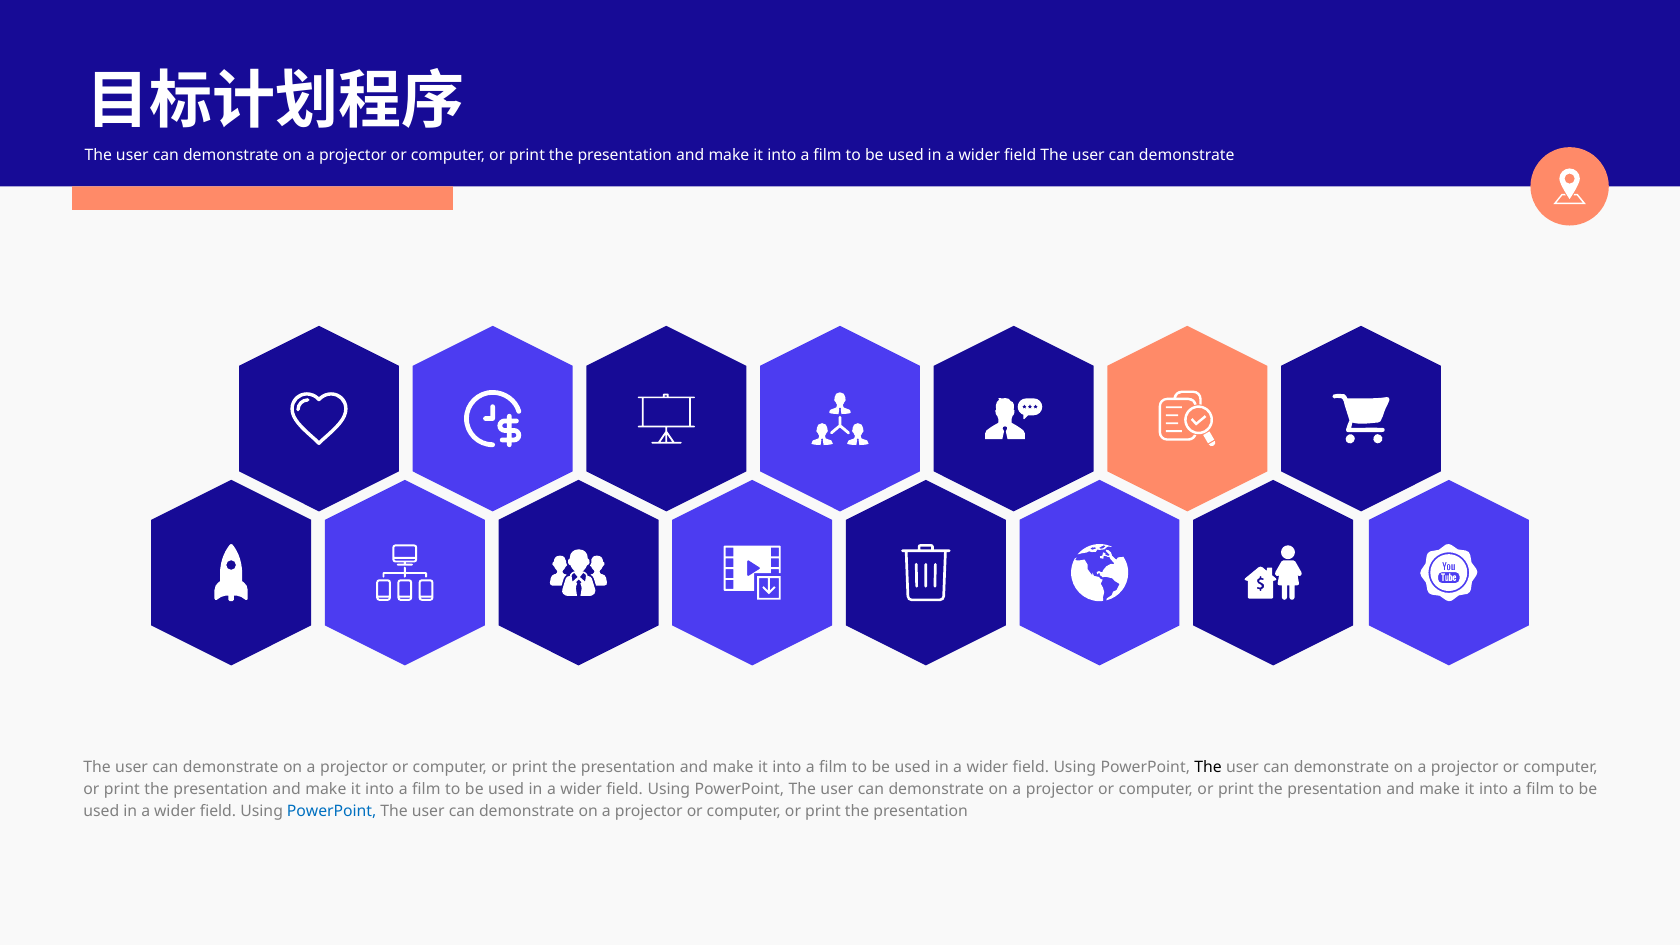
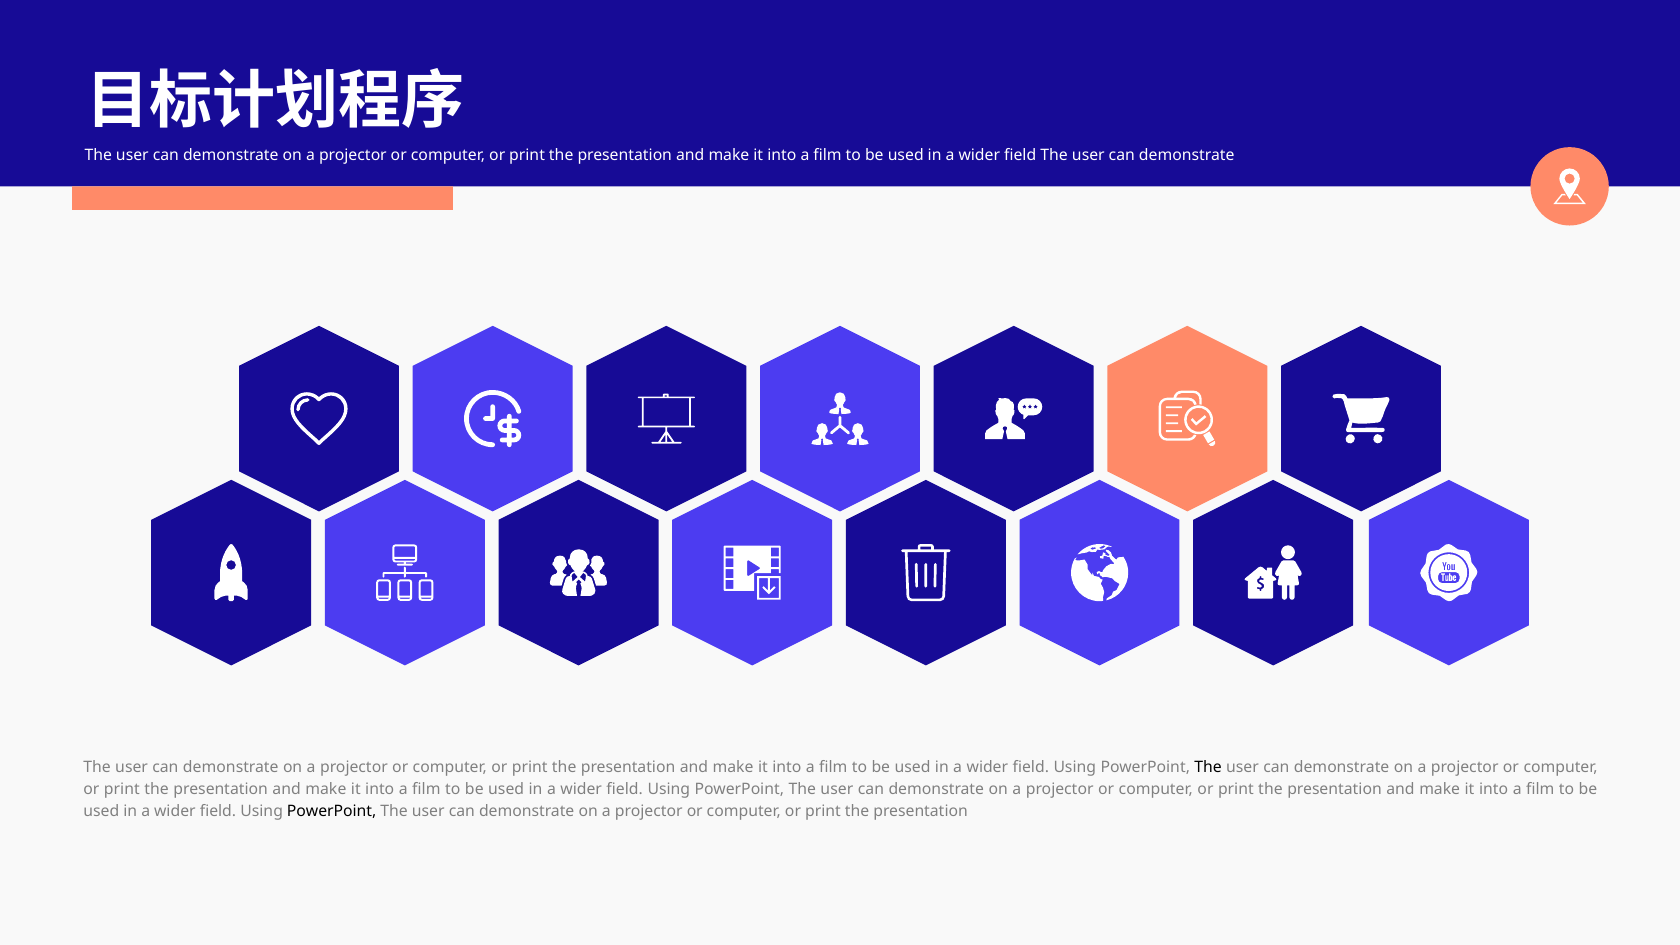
PowerPoint at (332, 811) colour: blue -> black
